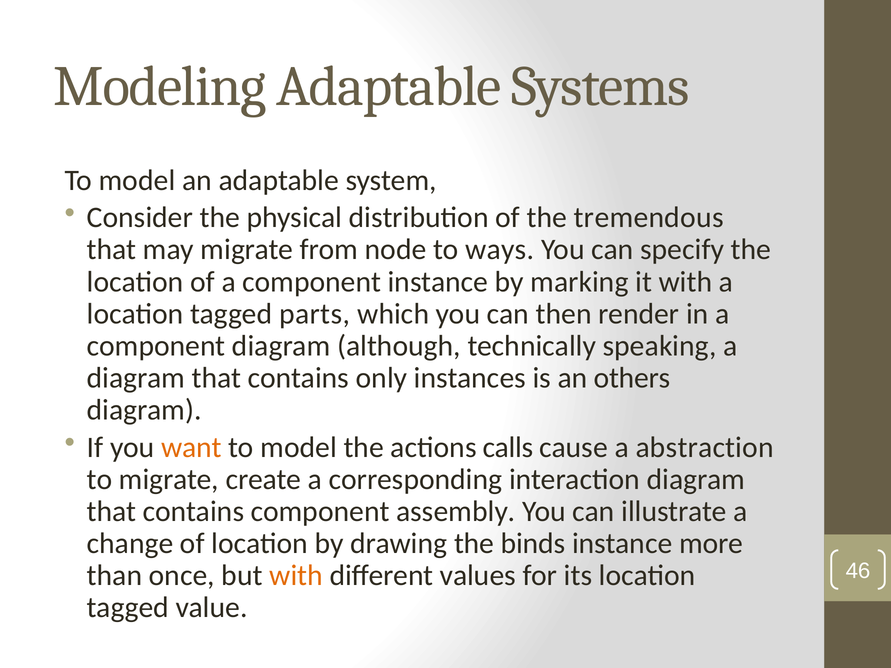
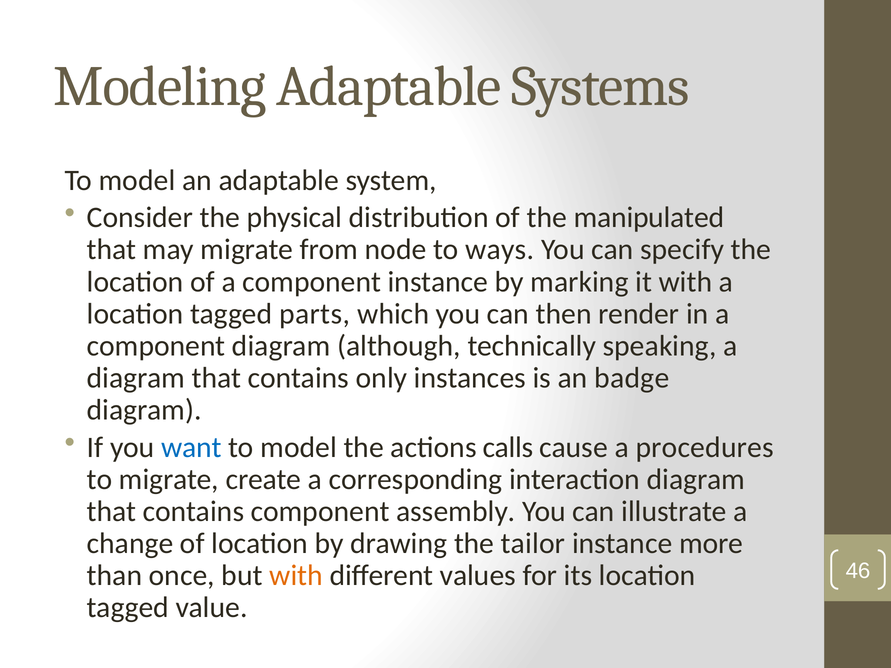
tremendous: tremendous -> manipulated
others: others -> badge
want colour: orange -> blue
abstraction: abstraction -> procedures
binds: binds -> tailor
